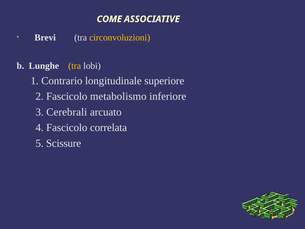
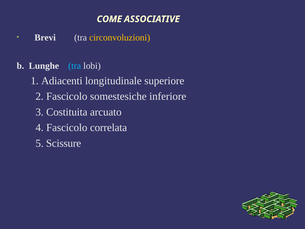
tra at (75, 66) colour: yellow -> light blue
Contrario: Contrario -> Adiacenti
metabolismo: metabolismo -> somestesiche
Cerebrali: Cerebrali -> Costituita
